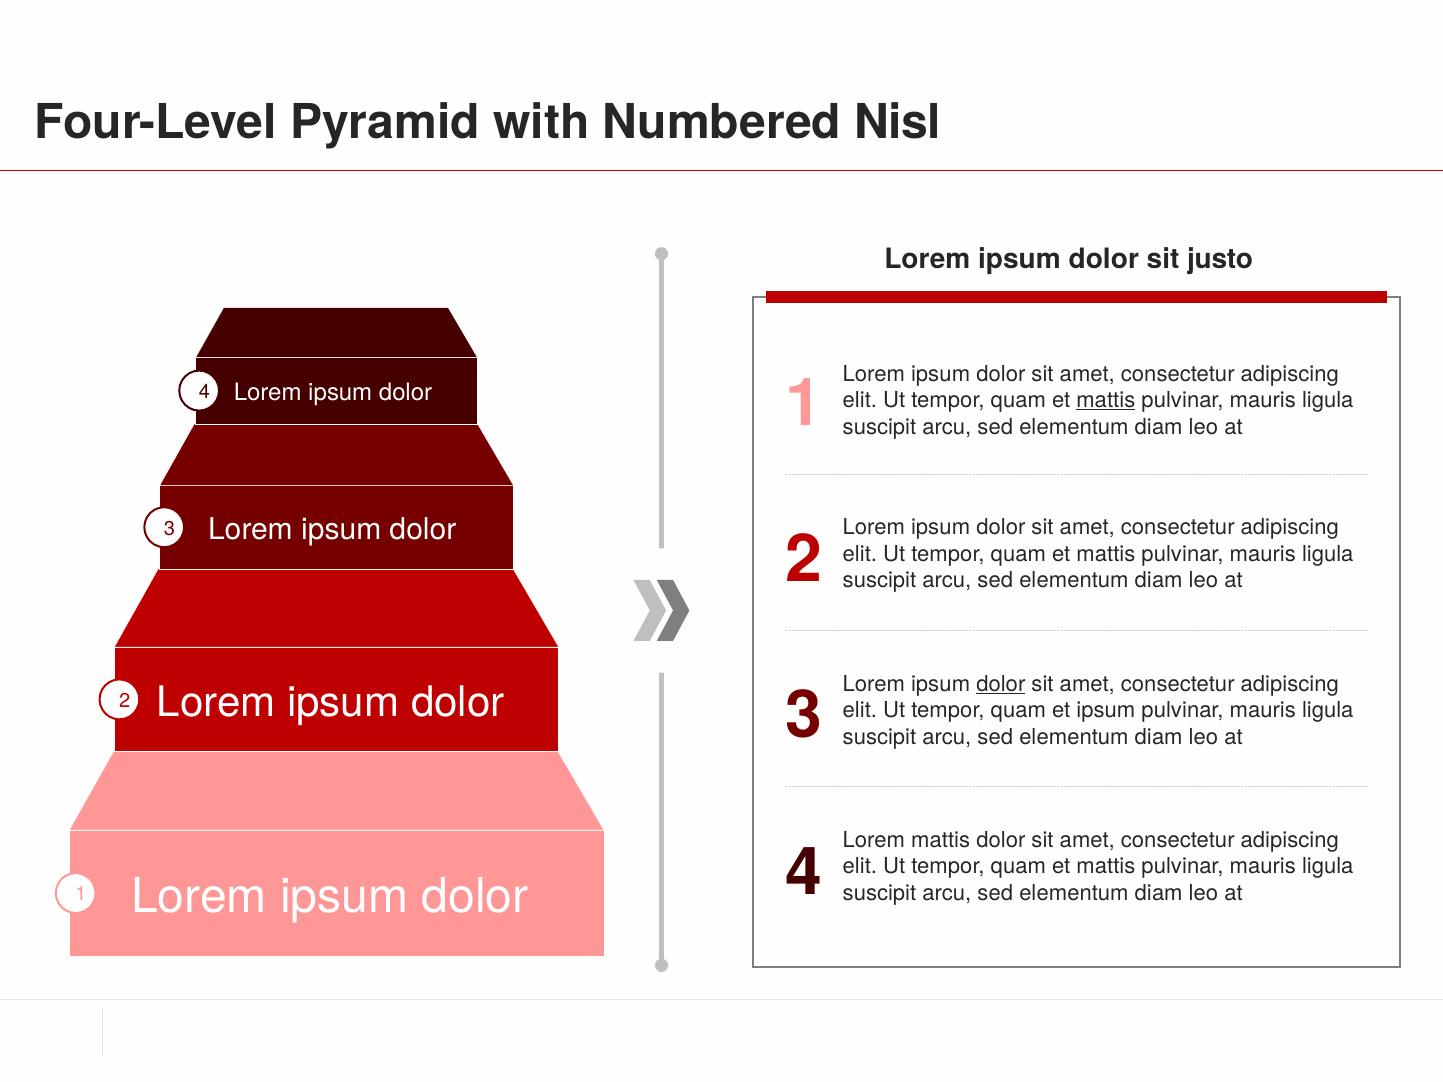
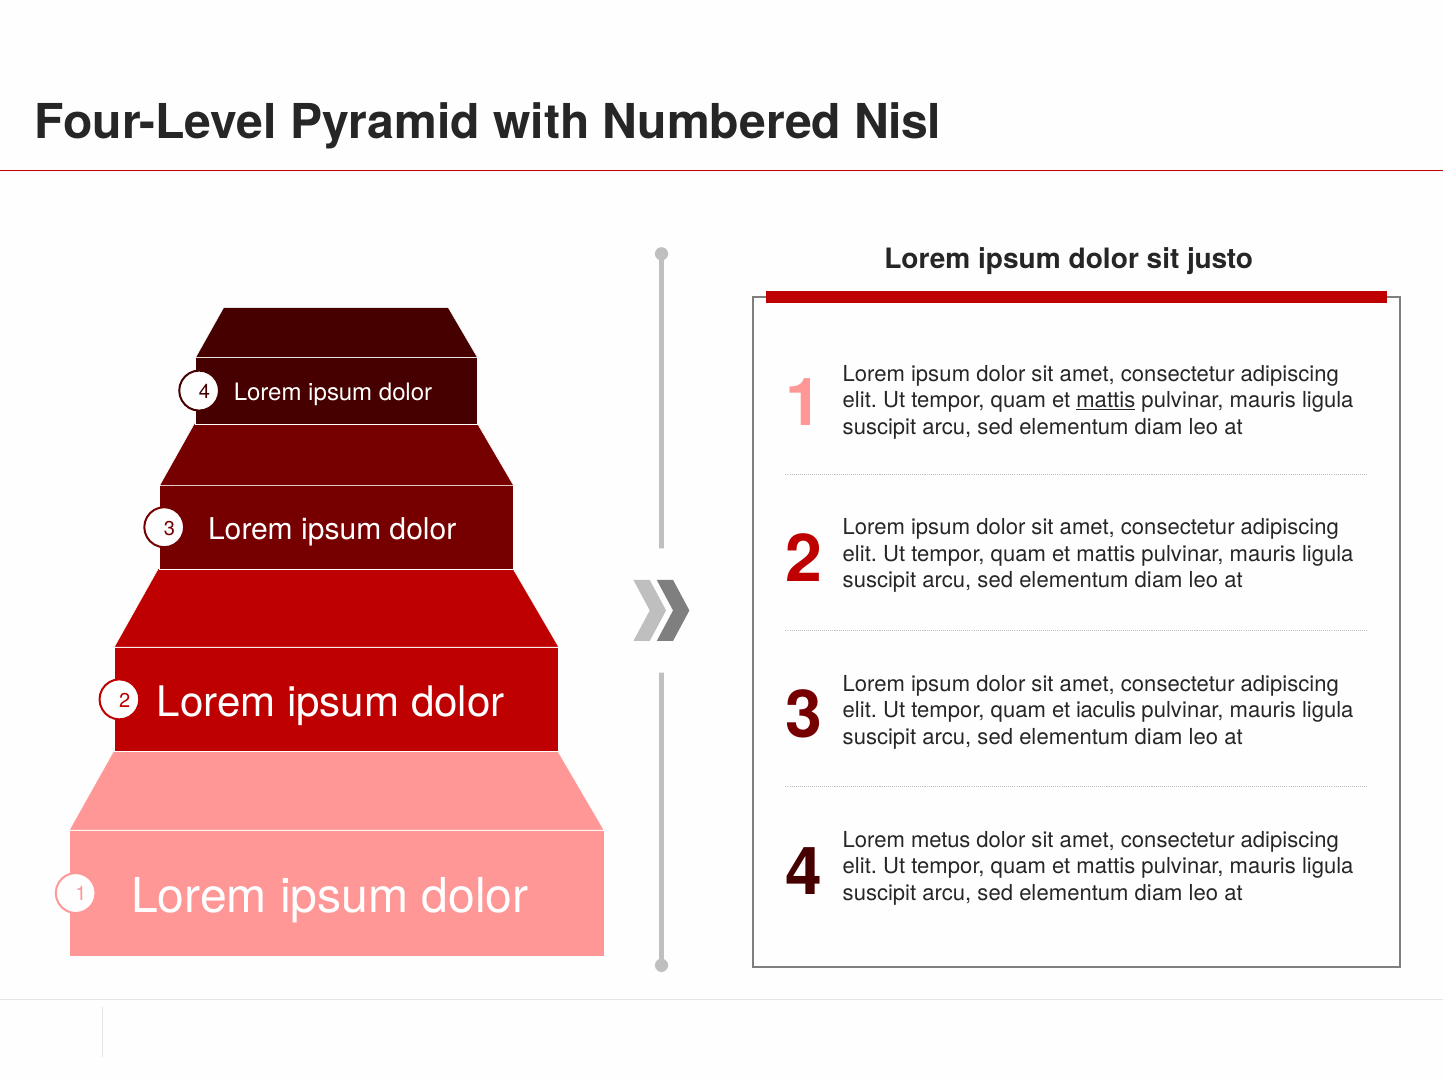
dolor at (1001, 684) underline: present -> none
et ipsum: ipsum -> iaculis
Lorem mattis: mattis -> metus
